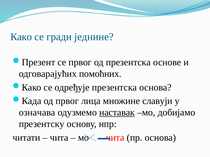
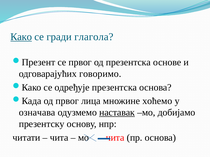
Како underline: none -> present
једнине: једнине -> глагола
помоћних: помоћних -> говоримо
славуји: славуји -> хоћемо
